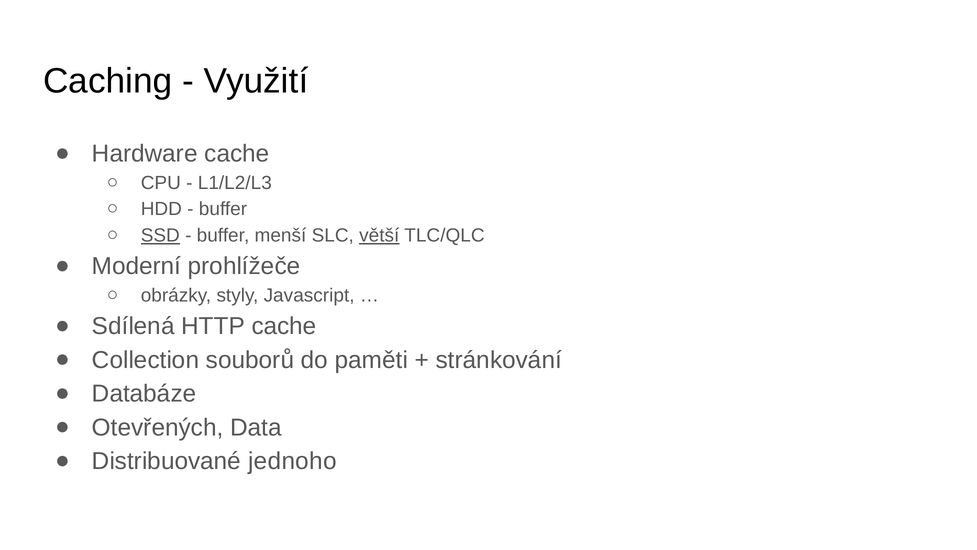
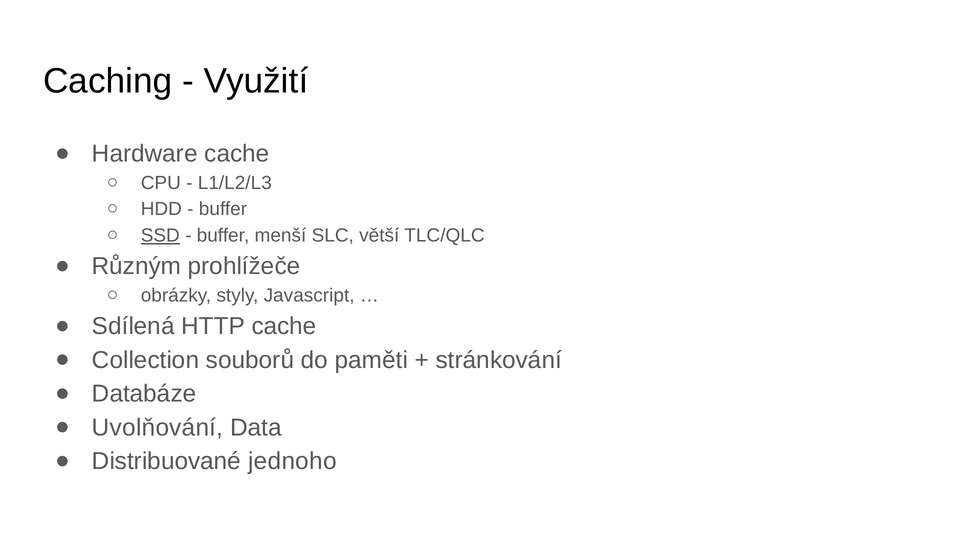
větší underline: present -> none
Moderní: Moderní -> Různým
Otevřených: Otevřených -> Uvolňování
